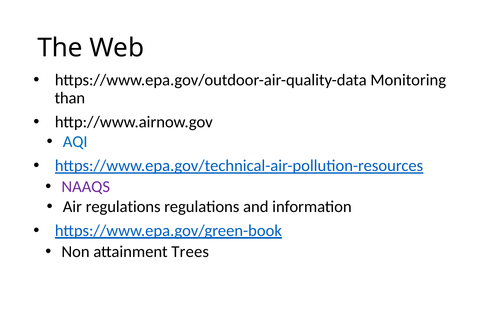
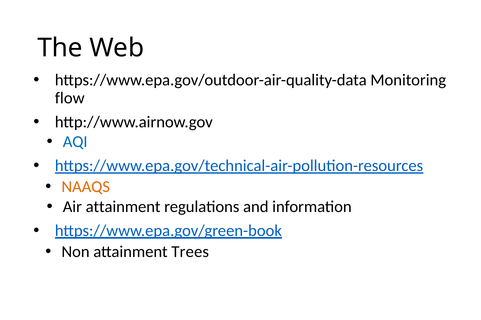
than: than -> flow
NAAQS colour: purple -> orange
Air regulations: regulations -> attainment
